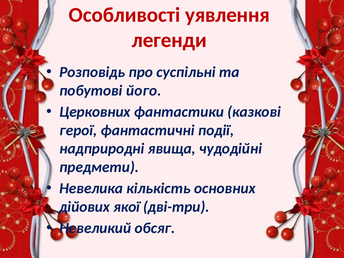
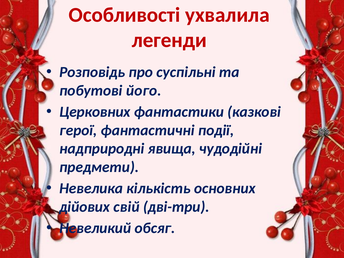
уявлення: уявлення -> ухвалила
якої: якої -> свій
